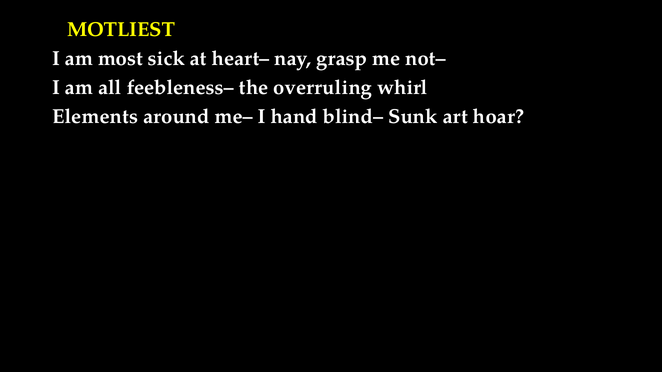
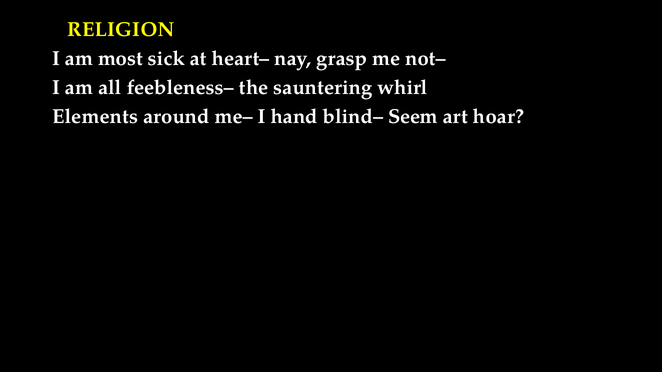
MOTLIEST: MOTLIEST -> RELIGION
overruling: overruling -> sauntering
Sunk: Sunk -> Seem
